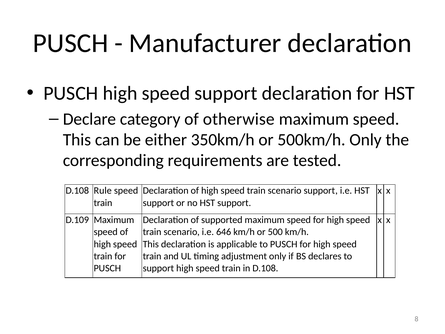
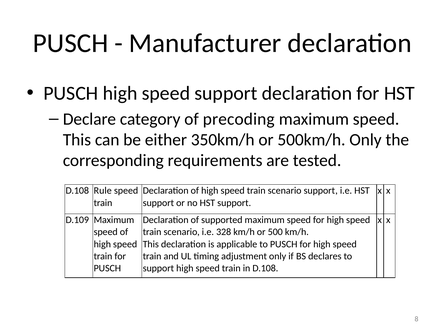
otherwise: otherwise -> precoding
646: 646 -> 328
